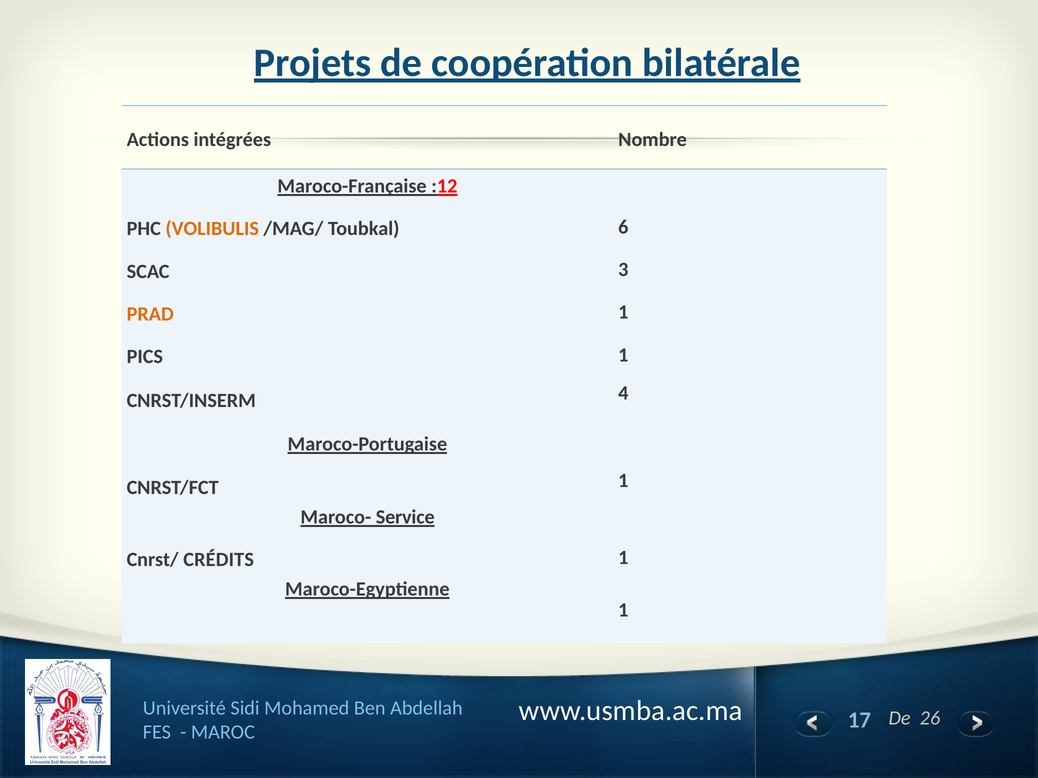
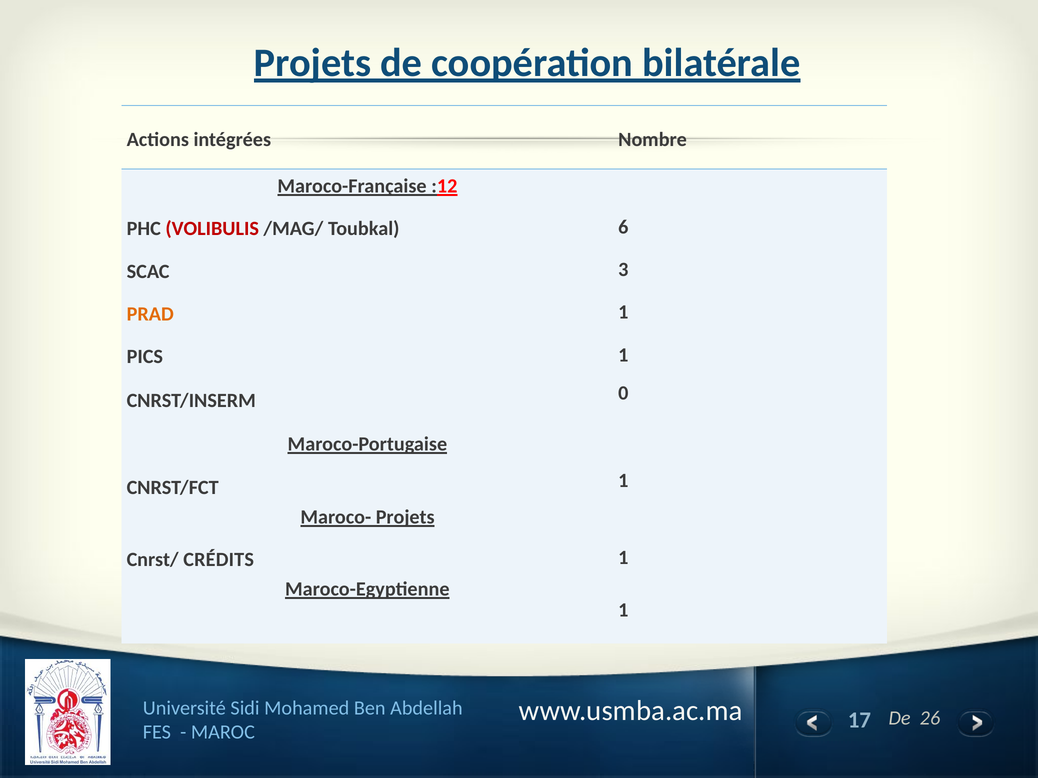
VOLIBULIS colour: orange -> red
4: 4 -> 0
Maroco- Service: Service -> Projets
